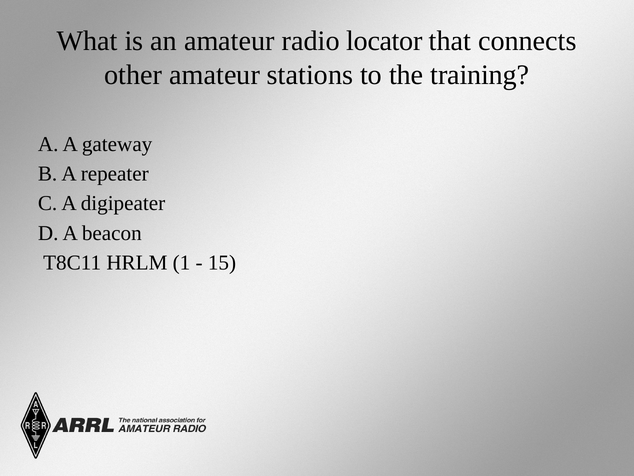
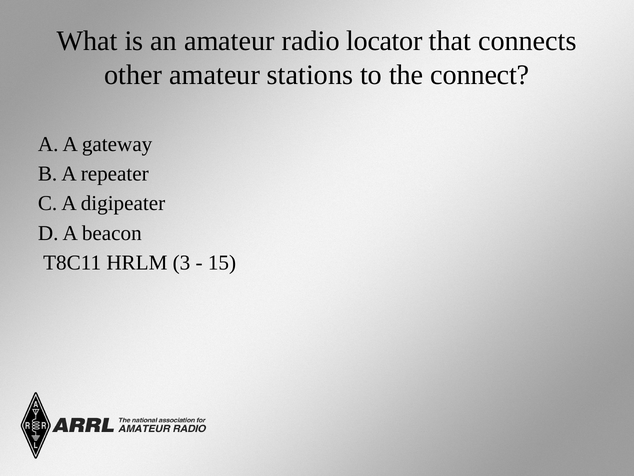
training: training -> connect
1: 1 -> 3
